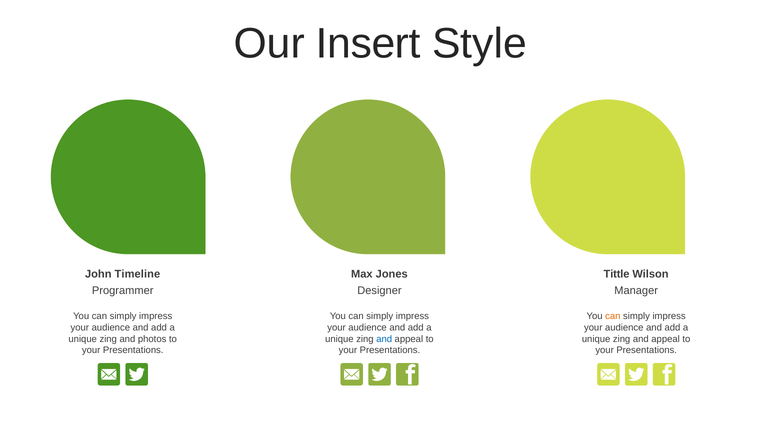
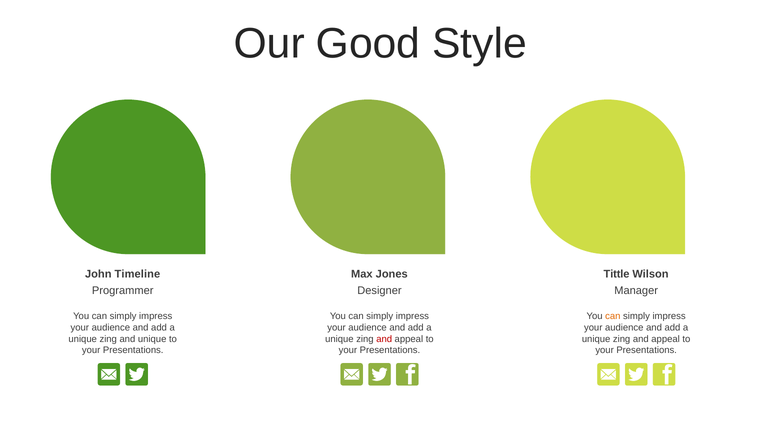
Insert: Insert -> Good
and photos: photos -> unique
and at (384, 339) colour: blue -> red
